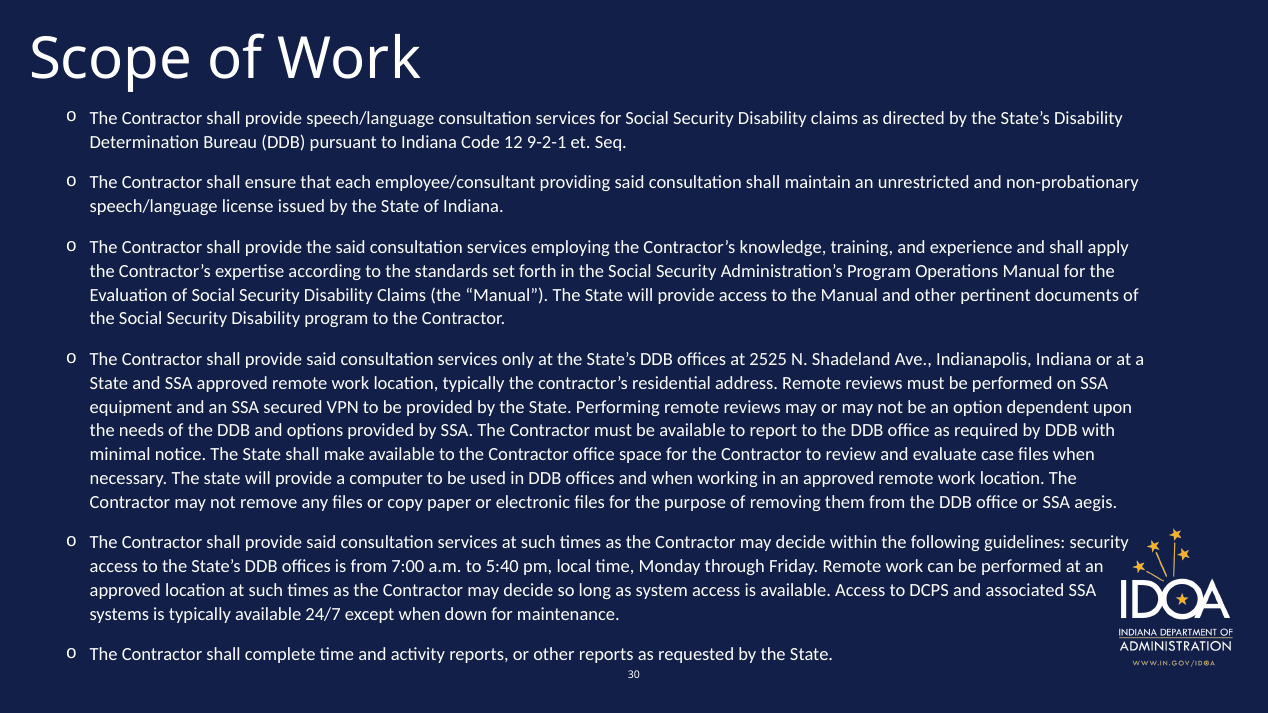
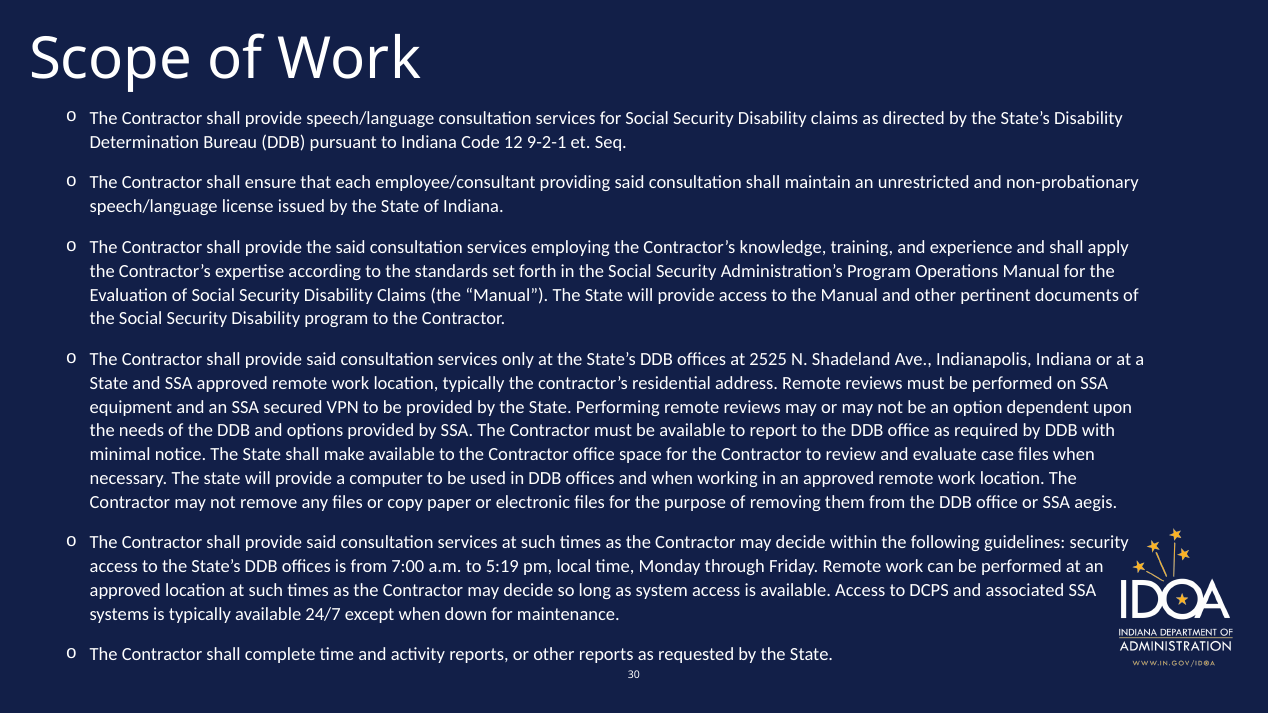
5:40: 5:40 -> 5:19
